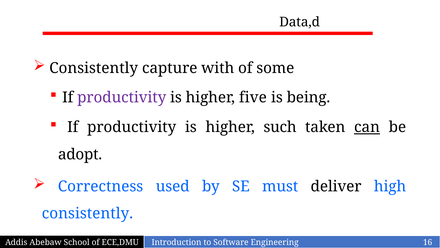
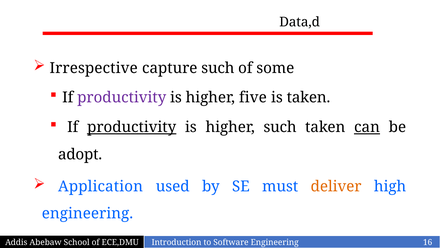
Consistently at (94, 68): Consistently -> Irrespective
capture with: with -> such
is being: being -> taken
productivity at (132, 127) underline: none -> present
Correctness: Correctness -> Application
deliver colour: black -> orange
consistently at (87, 213): consistently -> engineering
